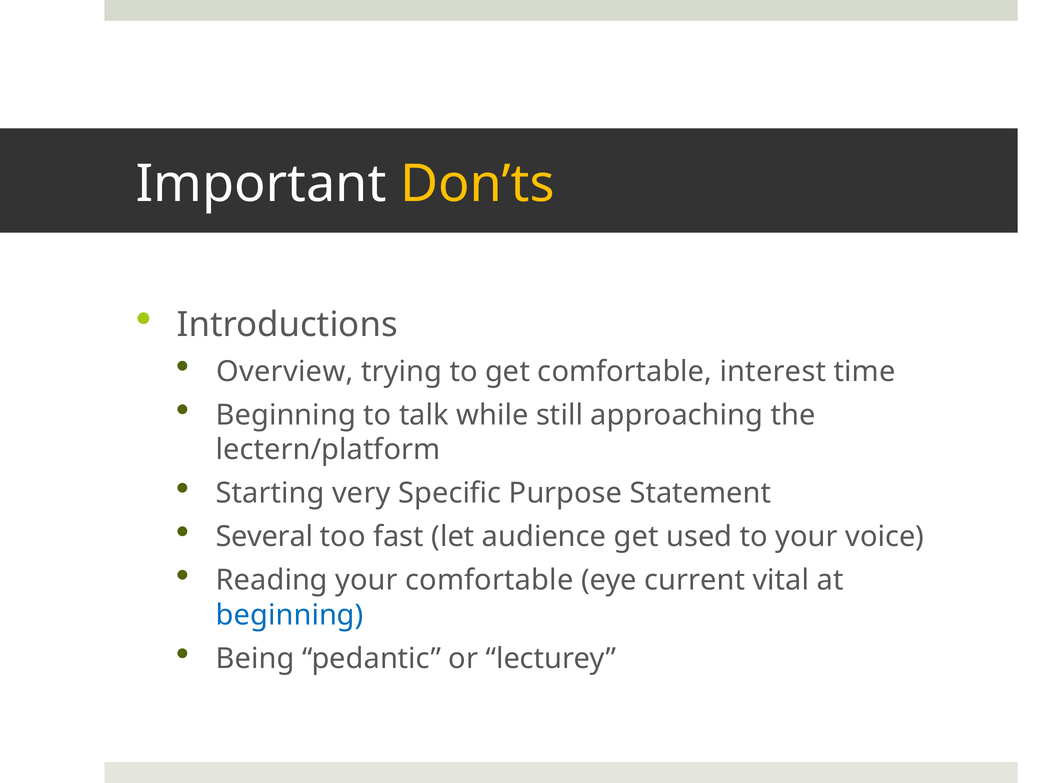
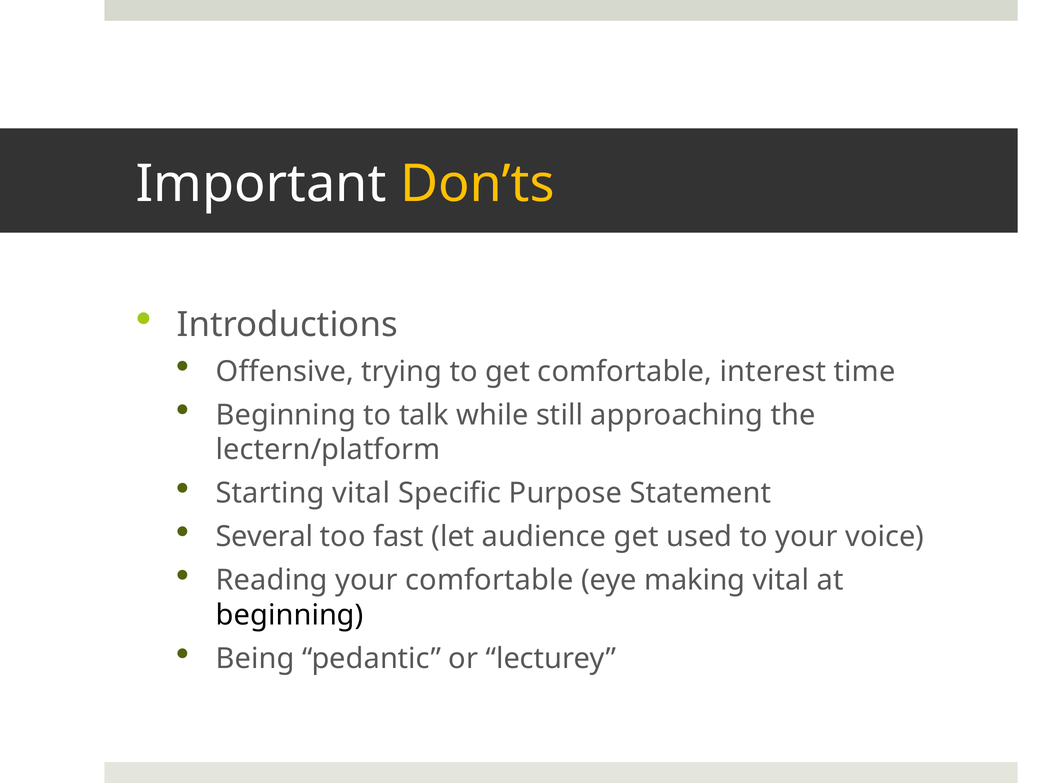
Overview: Overview -> Offensive
Starting very: very -> vital
current: current -> making
beginning at (290, 615) colour: blue -> black
